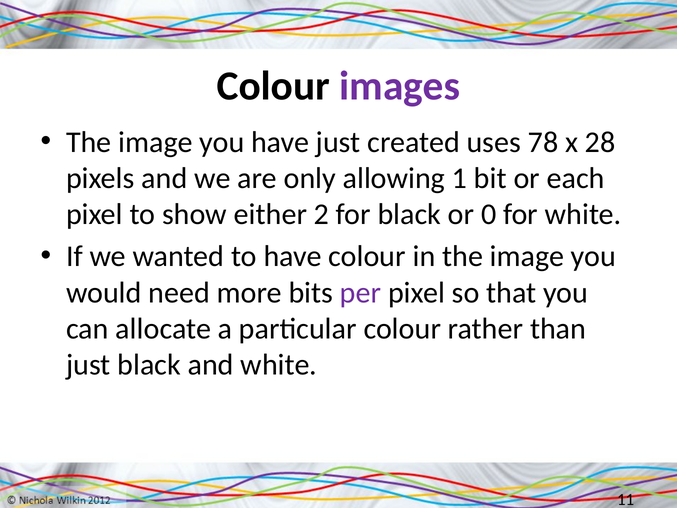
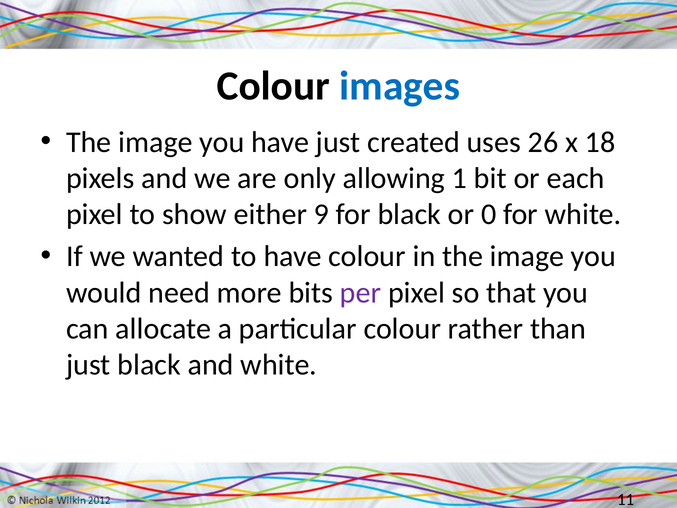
images colour: purple -> blue
78: 78 -> 26
28: 28 -> 18
2: 2 -> 9
